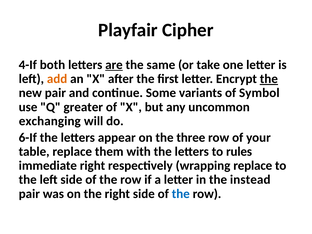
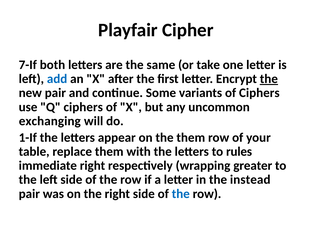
4-If: 4-If -> 7-If
are underline: present -> none
add colour: orange -> blue
of Symbol: Symbol -> Ciphers
Q greater: greater -> ciphers
6-If: 6-If -> 1-If
the three: three -> them
wrapping replace: replace -> greater
